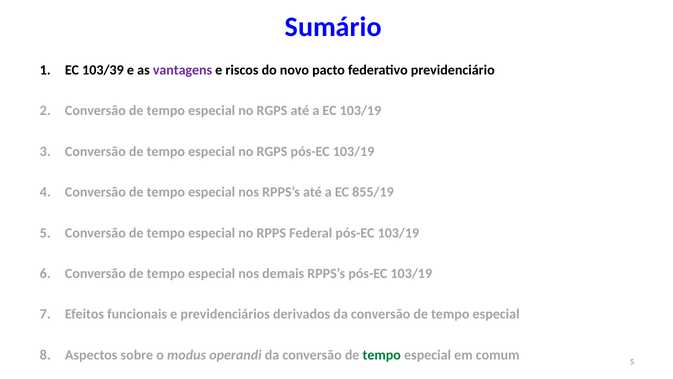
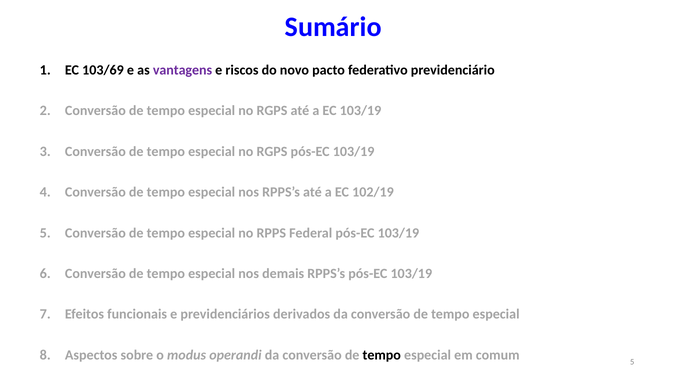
103/39: 103/39 -> 103/69
855/19: 855/19 -> 102/19
tempo at (382, 355) colour: green -> black
